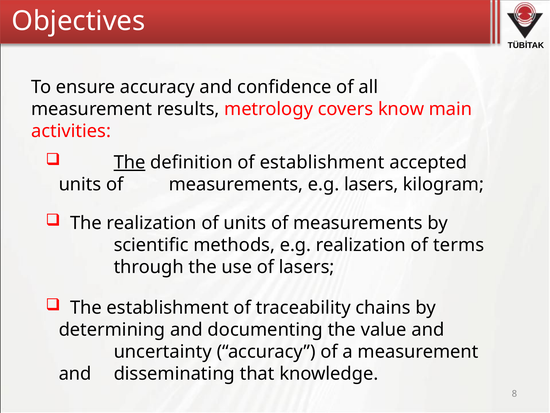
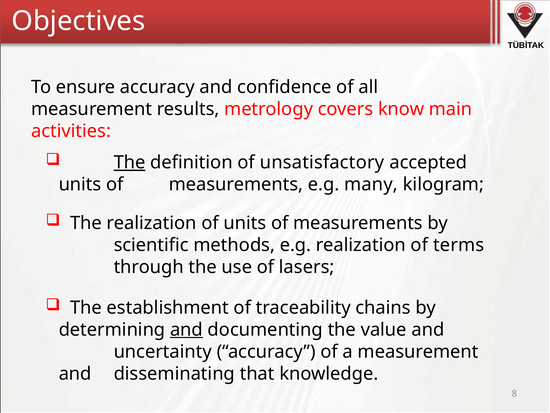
of establishment: establishment -> unsatisfactory
e.g lasers: lasers -> many
and at (186, 329) underline: none -> present
